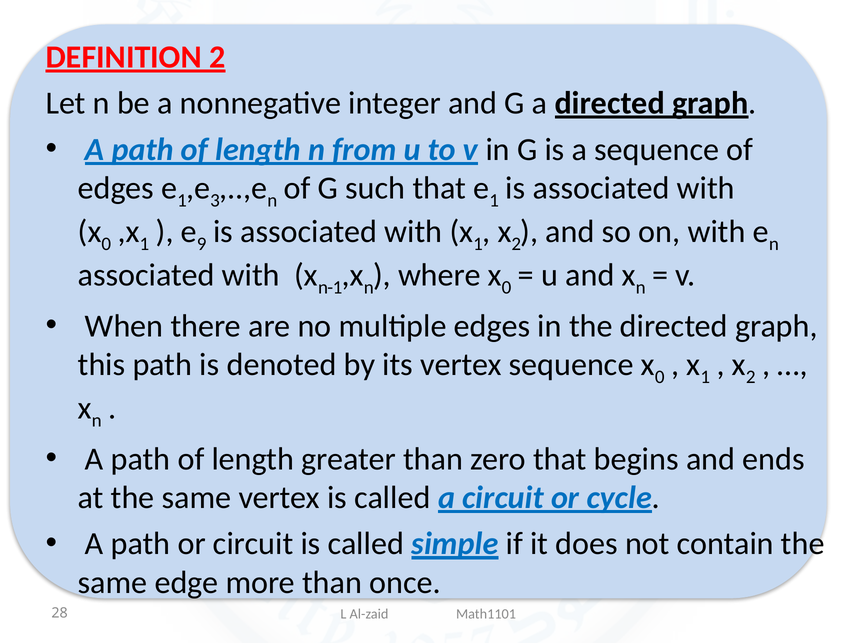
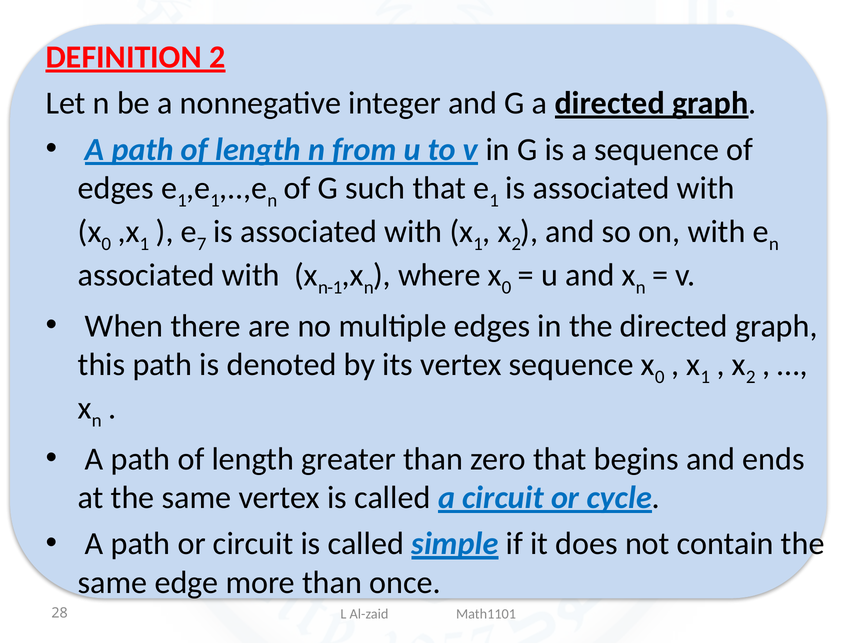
3 at (215, 201): 3 -> 1
9: 9 -> 7
